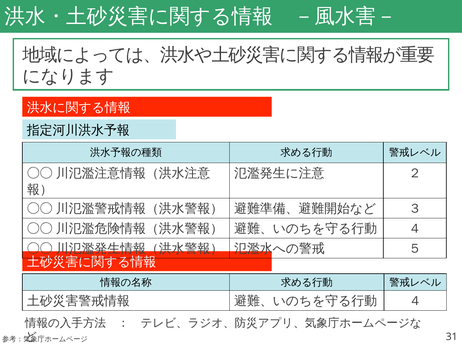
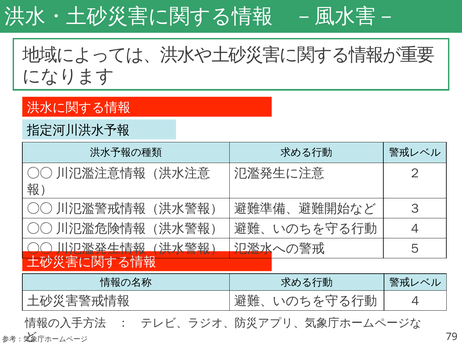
31: 31 -> 79
